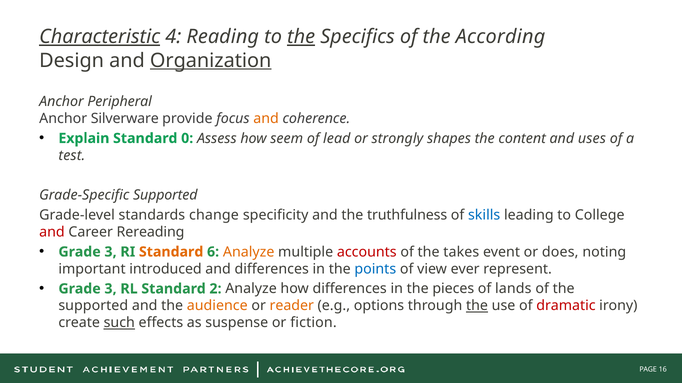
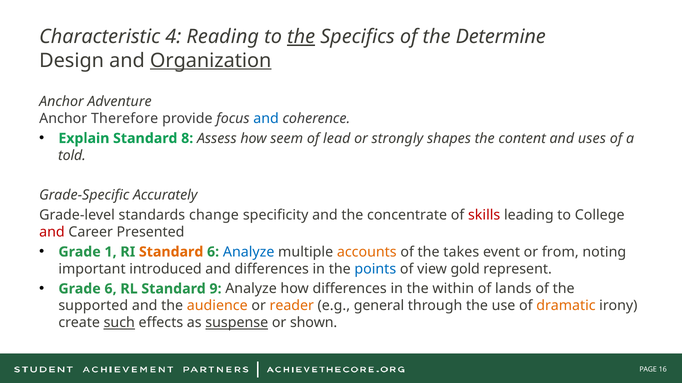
Characteristic underline: present -> none
According: According -> Determine
Peripheral: Peripheral -> Adventure
Silverware: Silverware -> Therefore
and at (266, 119) colour: orange -> blue
0: 0 -> 8
test: test -> told
Grade-Specific Supported: Supported -> Accurately
truthfulness: truthfulness -> concentrate
skills colour: blue -> red
Rereading: Rereading -> Presented
3 at (111, 252): 3 -> 1
Analyze at (249, 252) colour: orange -> blue
accounts colour: red -> orange
does: does -> from
ever: ever -> gold
3 at (111, 289): 3 -> 6
2: 2 -> 9
pieces: pieces -> within
options: options -> general
the at (477, 306) underline: present -> none
dramatic colour: red -> orange
suspense underline: none -> present
fiction: fiction -> shown
